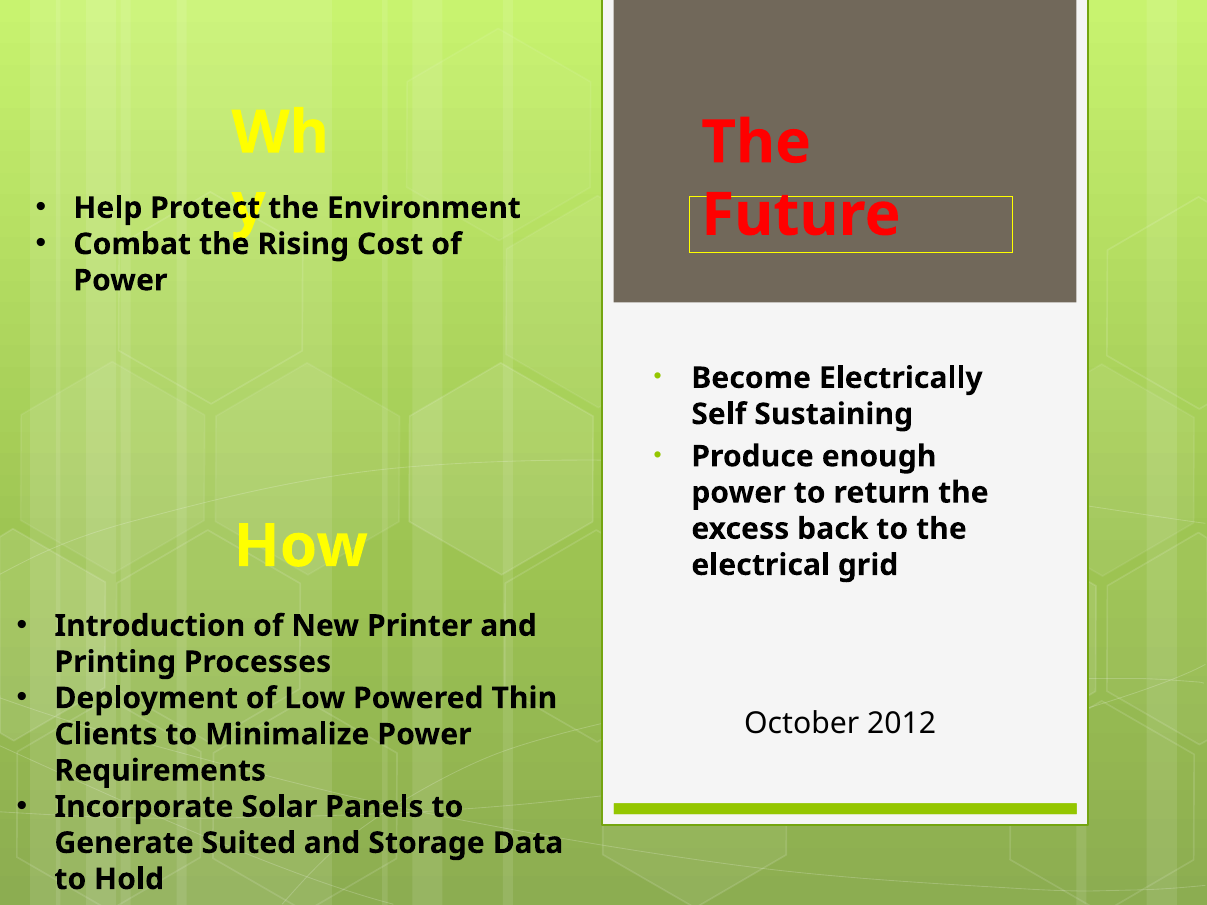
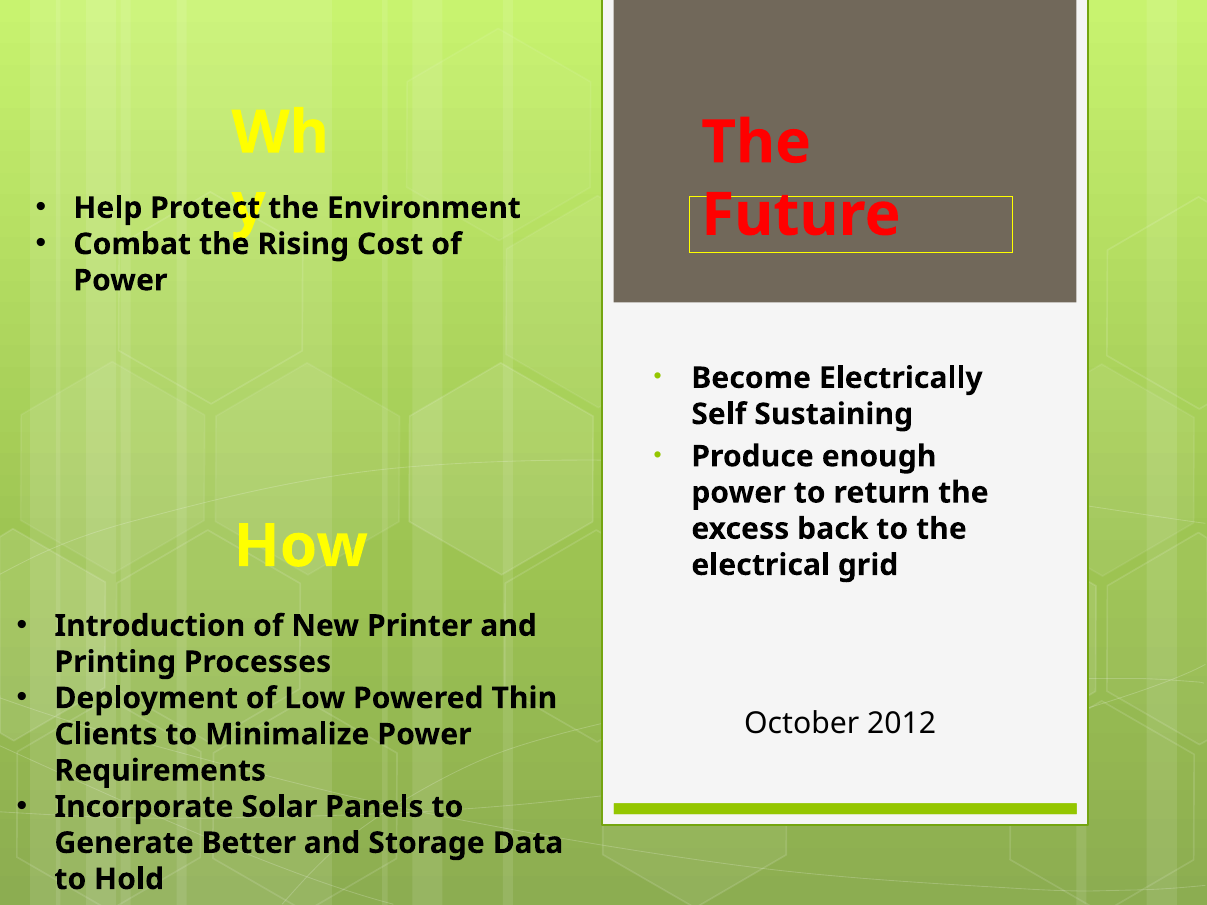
Suited: Suited -> Better
